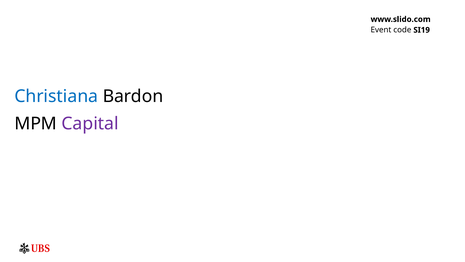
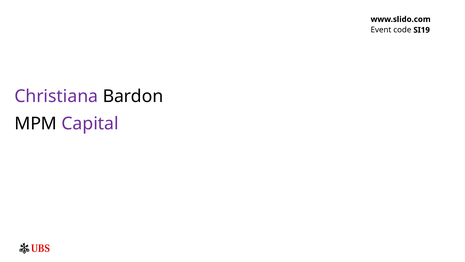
Christiana colour: blue -> purple
